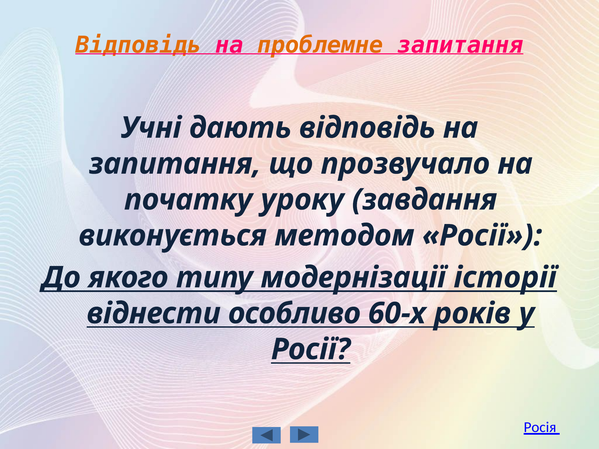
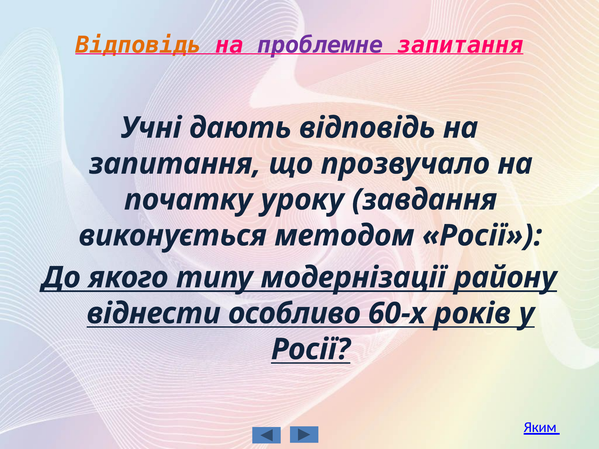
проблемне colour: orange -> purple
історії: історії -> району
Росія: Росія -> Яким
